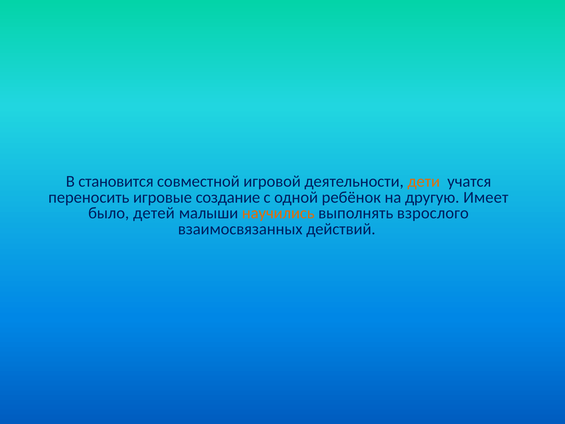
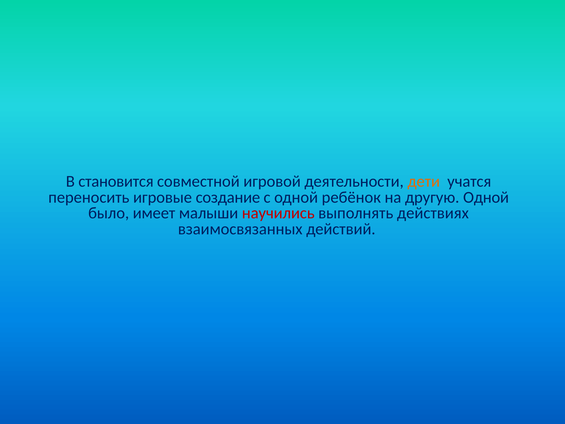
другую Имеет: Имеет -> Одной
детей: детей -> имеет
научились colour: orange -> red
взрослого: взрослого -> действиях
